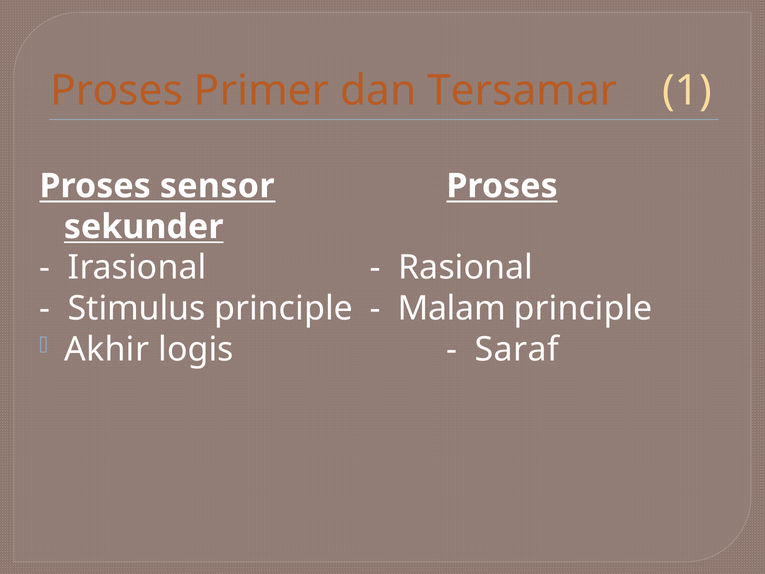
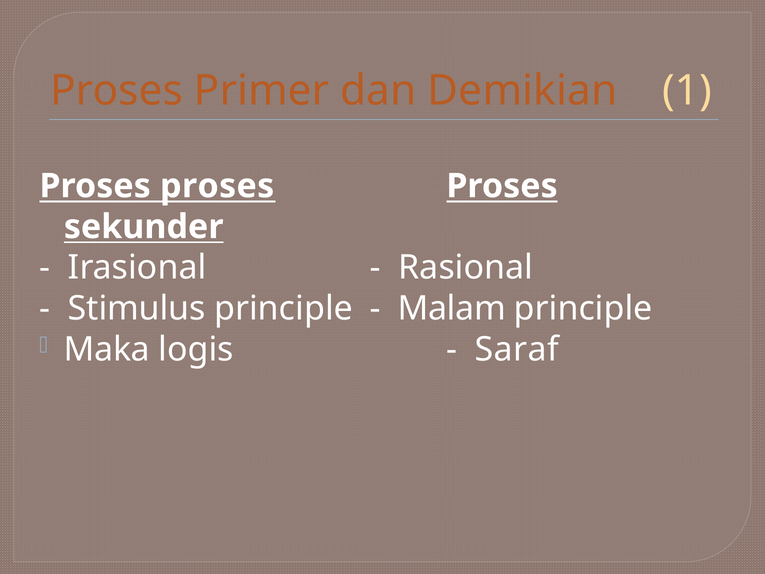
Tersamar: Tersamar -> Demikian
sensor at (217, 186): sensor -> proses
Akhir: Akhir -> Maka
